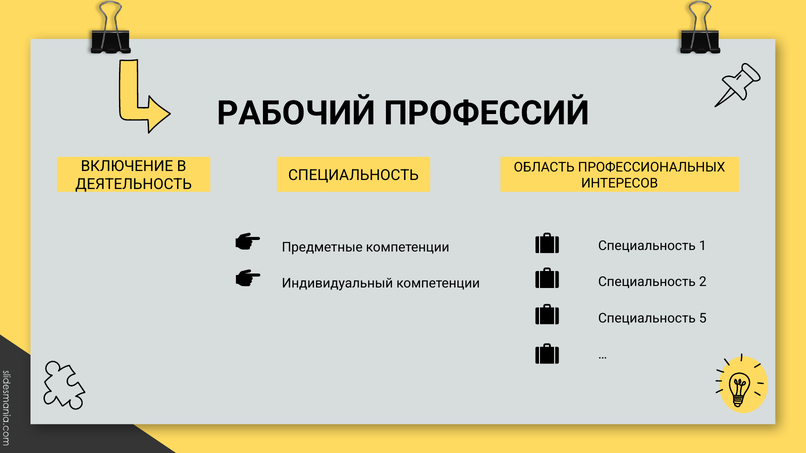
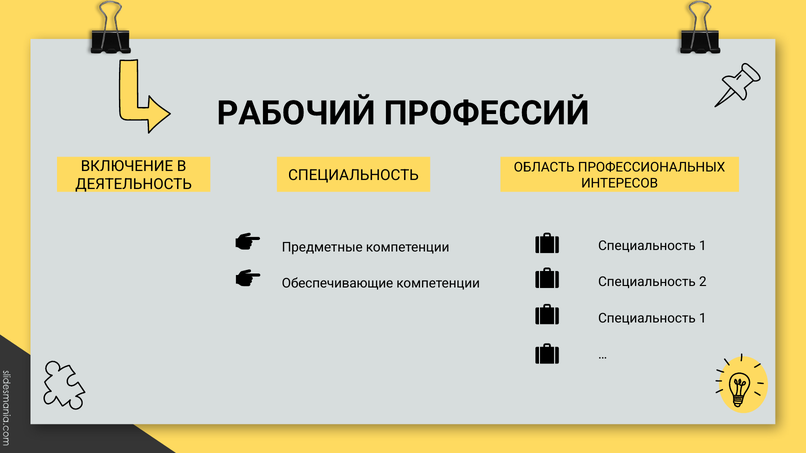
Индивидуальный: Индивидуальный -> Обеспечивающие
5 at (703, 318): 5 -> 1
